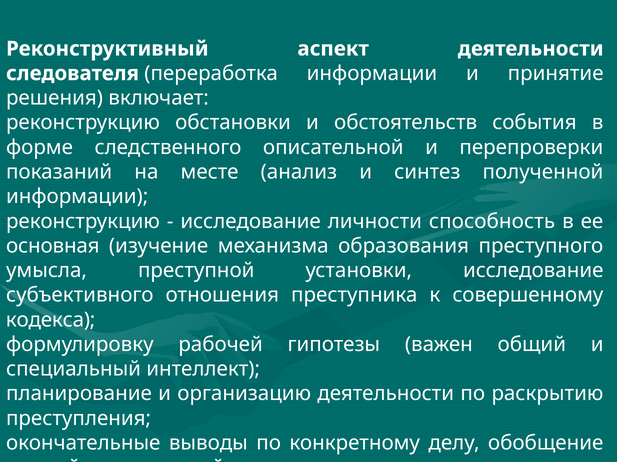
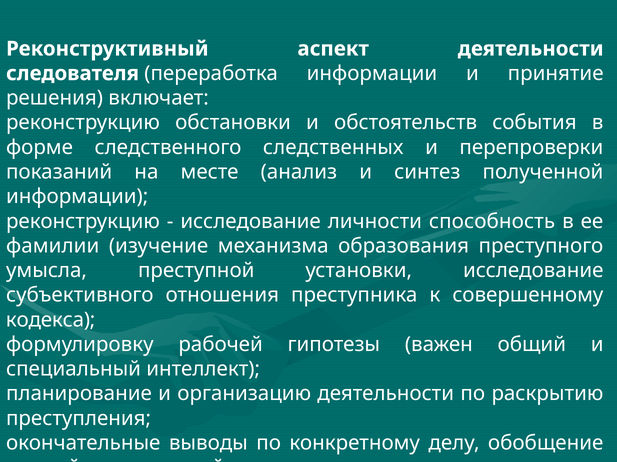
описательной: описательной -> следственных
основная: основная -> фамилии
